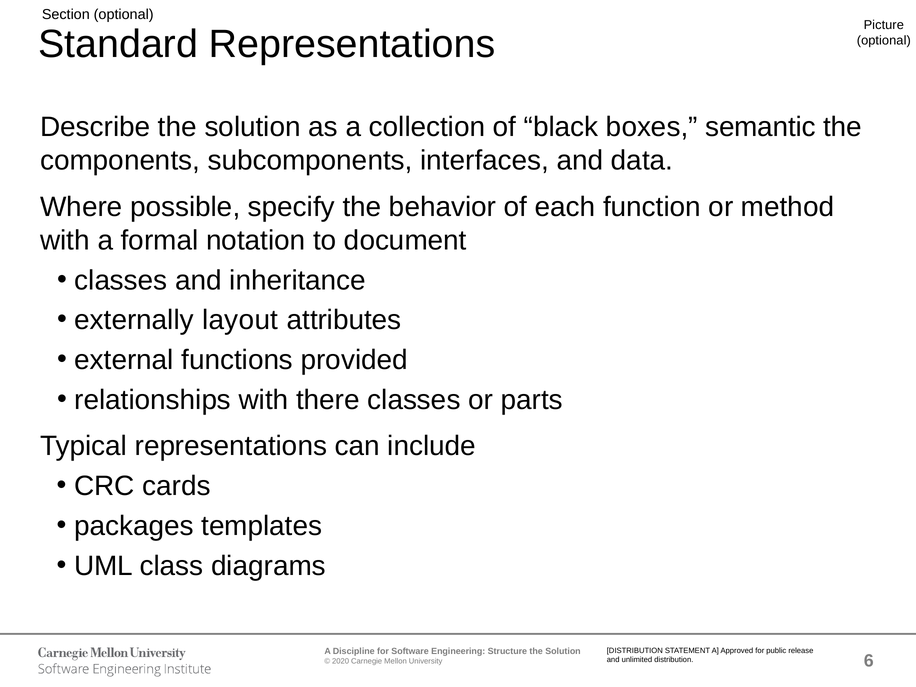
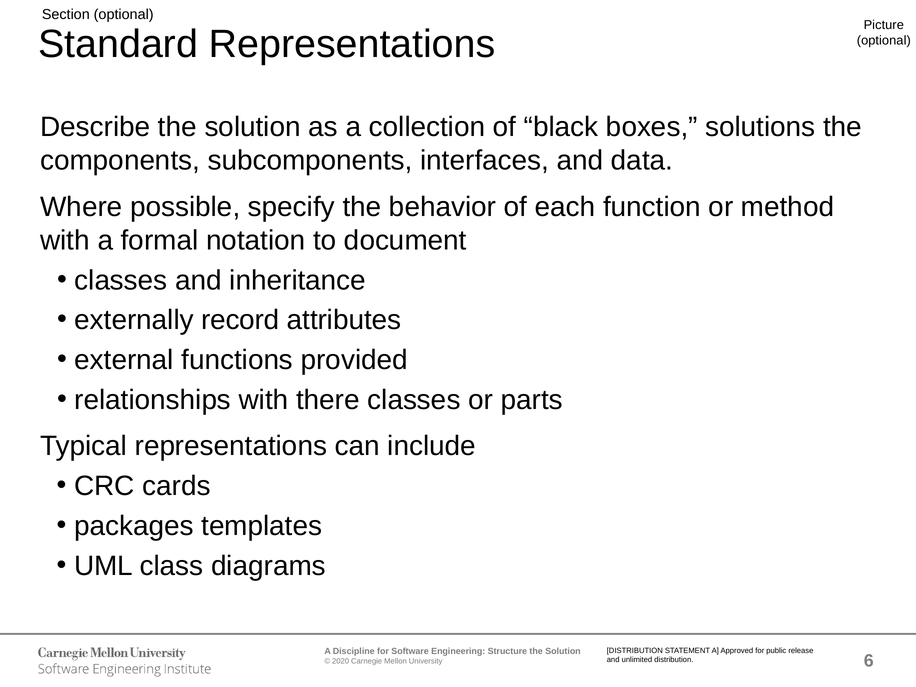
semantic: semantic -> solutions
layout: layout -> record
